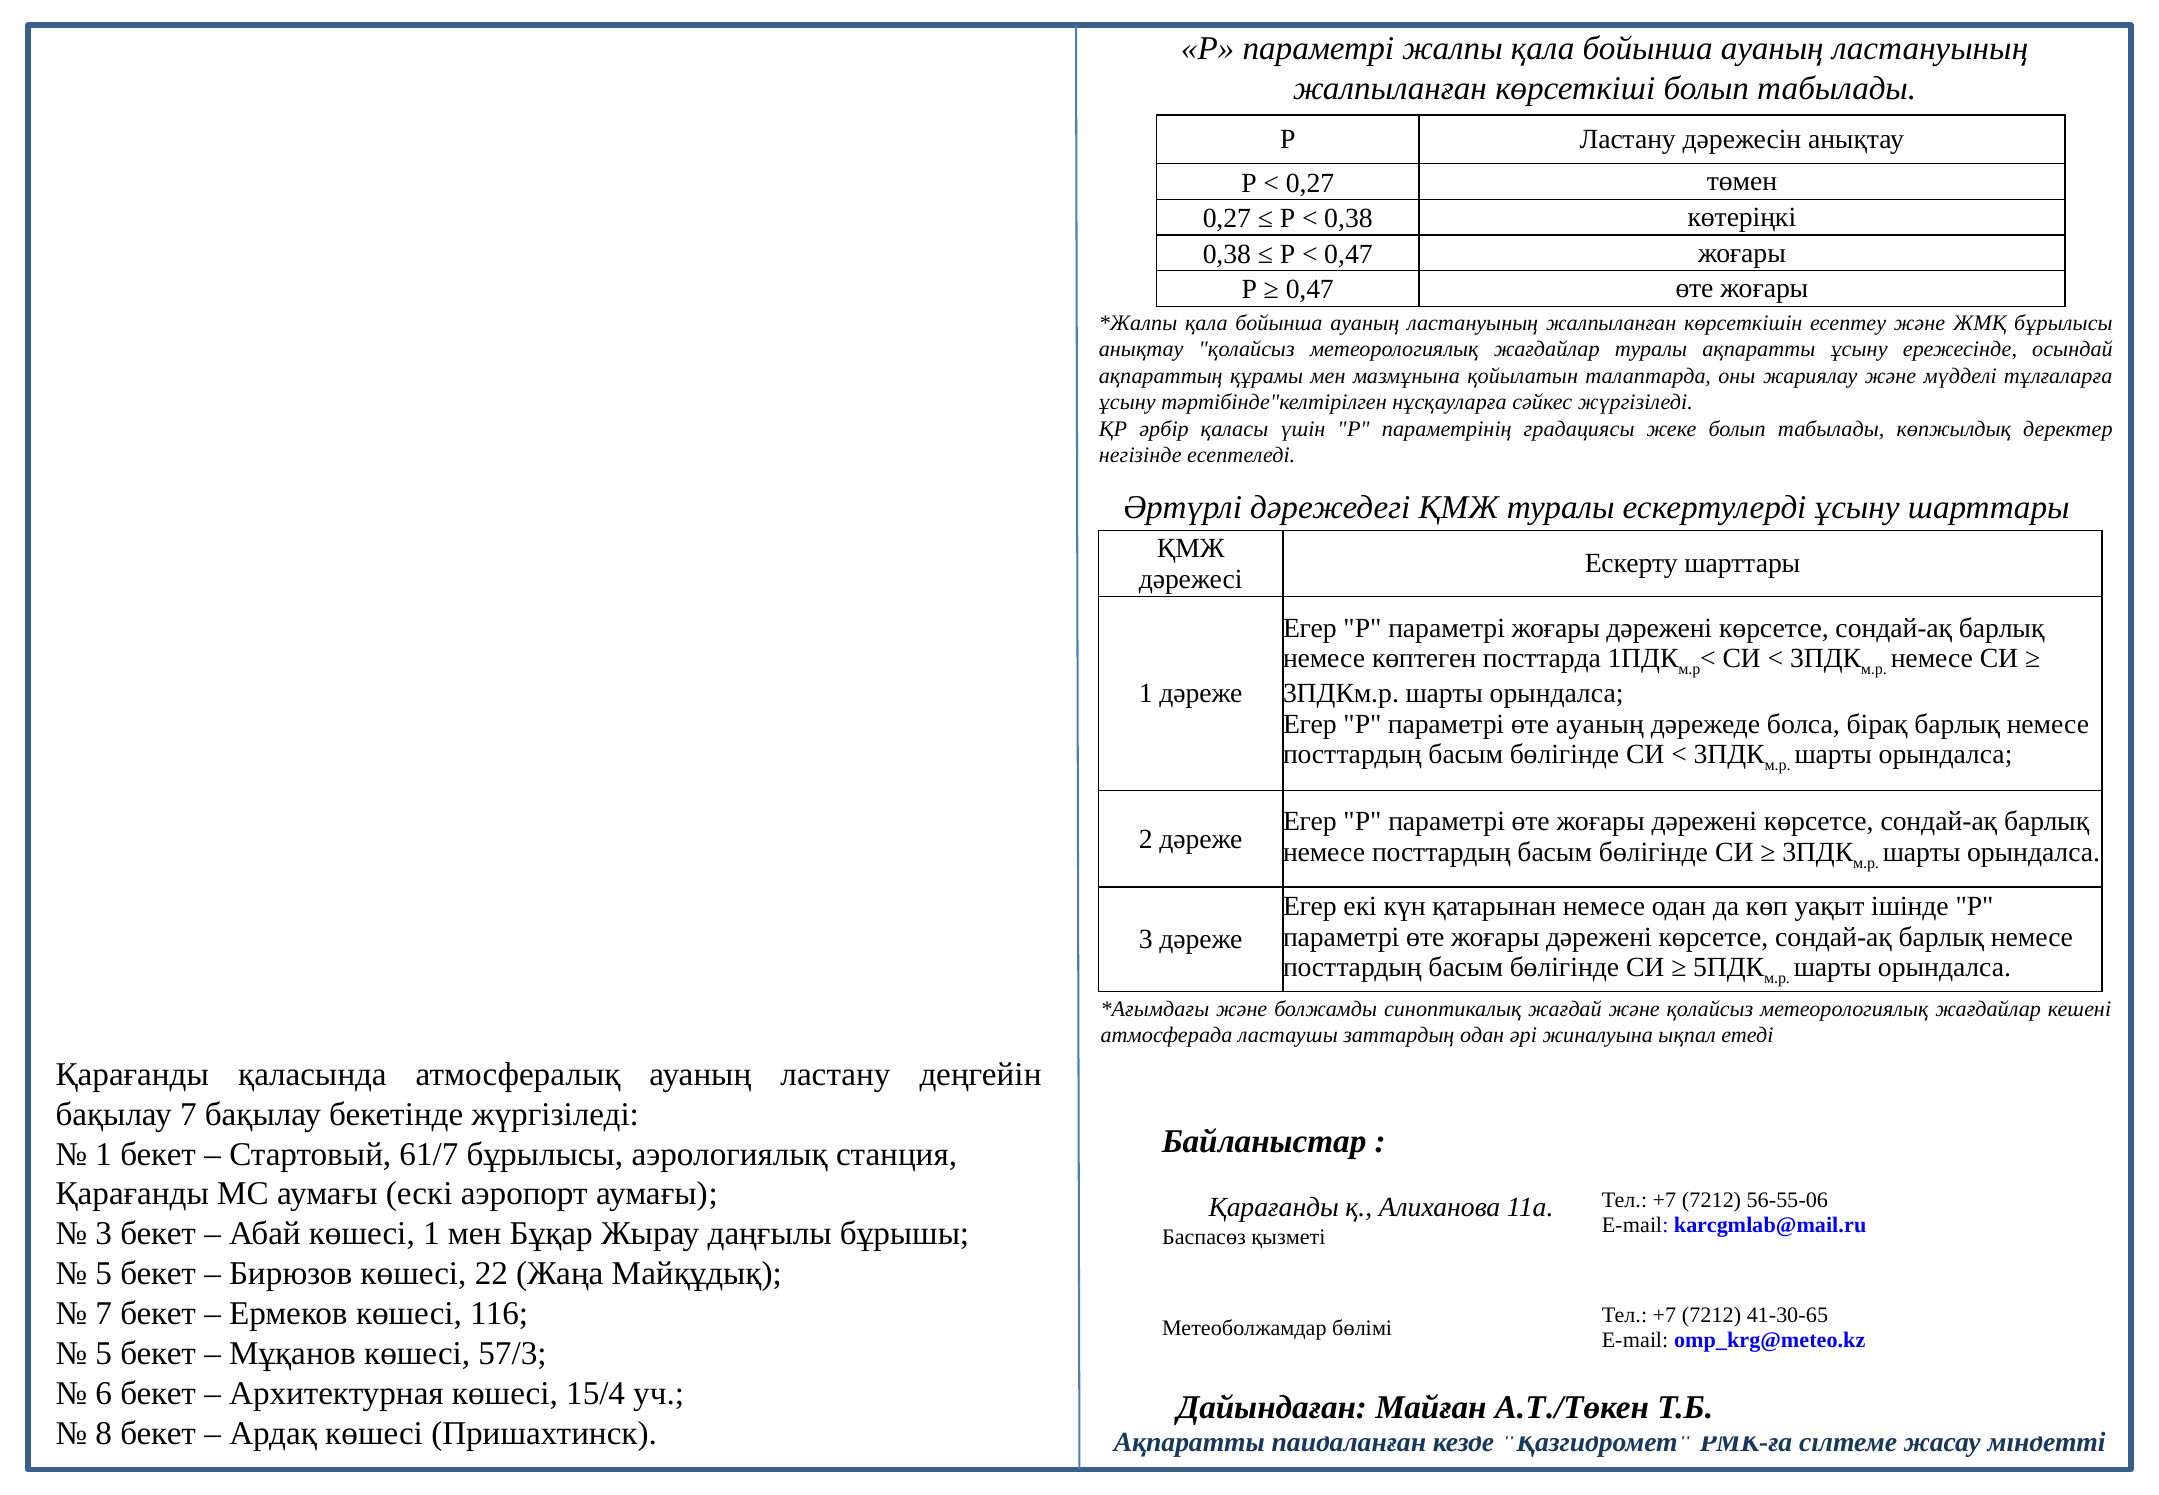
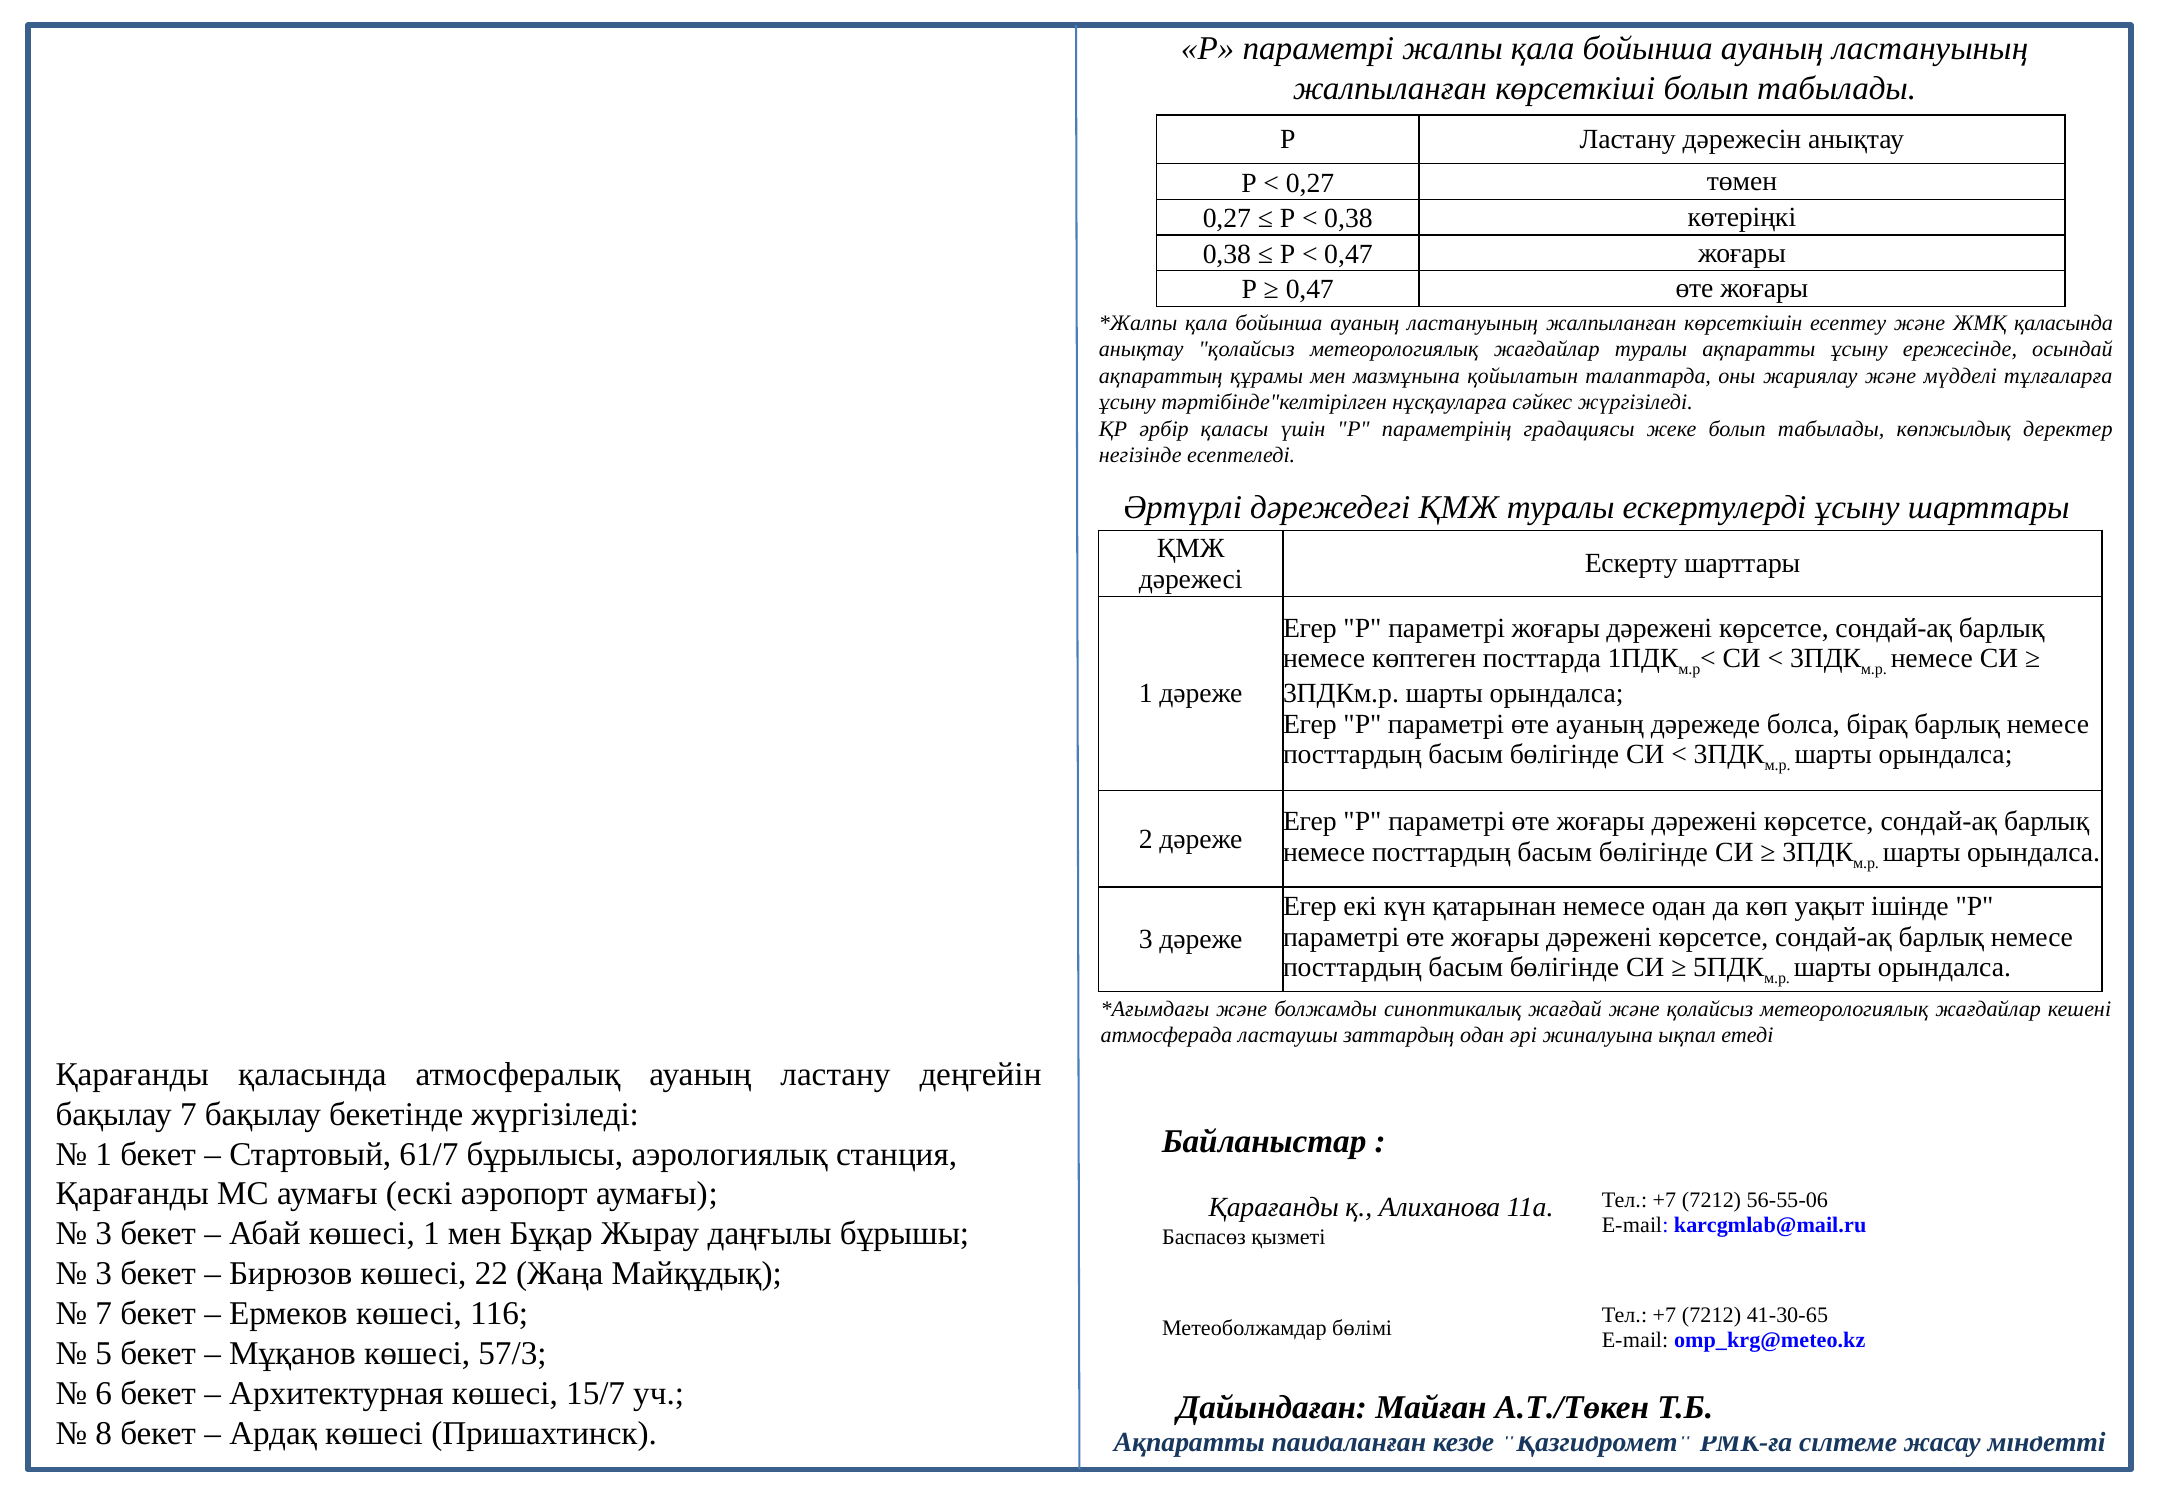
ЖМҚ бұрылысы: бұрылысы -> қаласында
5 at (104, 1273): 5 -> 3
15/4: 15/4 -> 15/7
